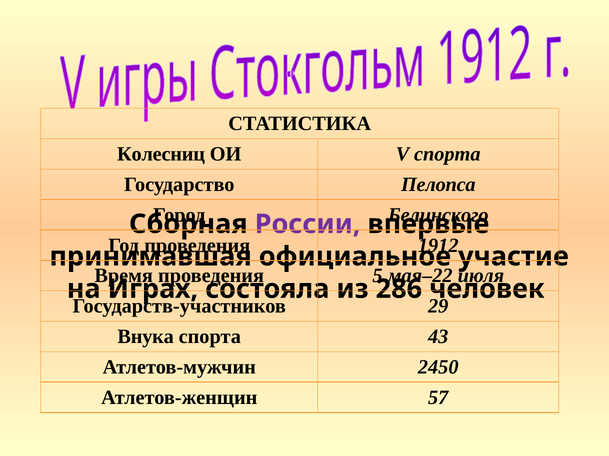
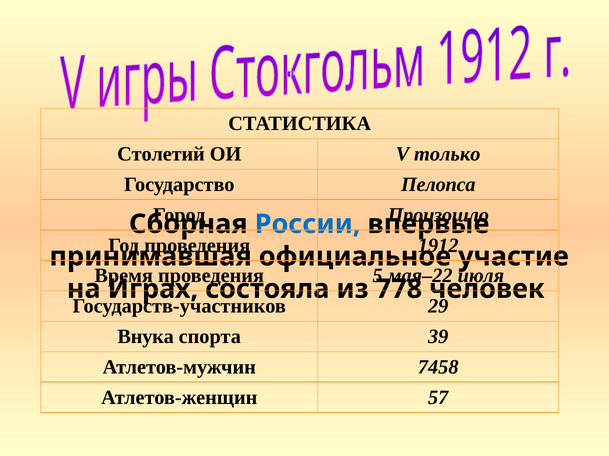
Колесниц: Колесниц -> Столетий
V спорта: спорта -> только
Белинского: Белинского -> Произошло
России colour: purple -> blue
286: 286 -> 778
43: 43 -> 39
2450: 2450 -> 7458
